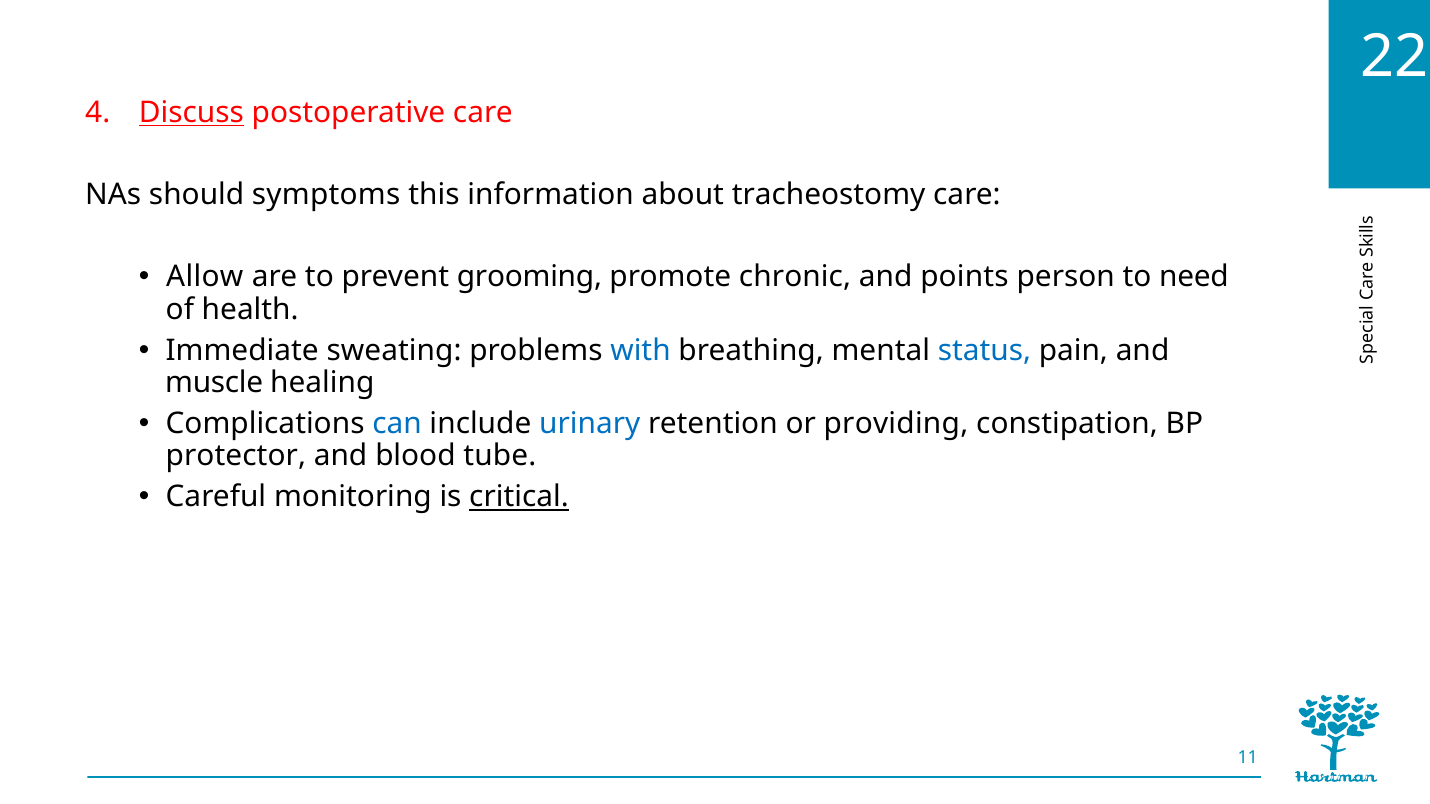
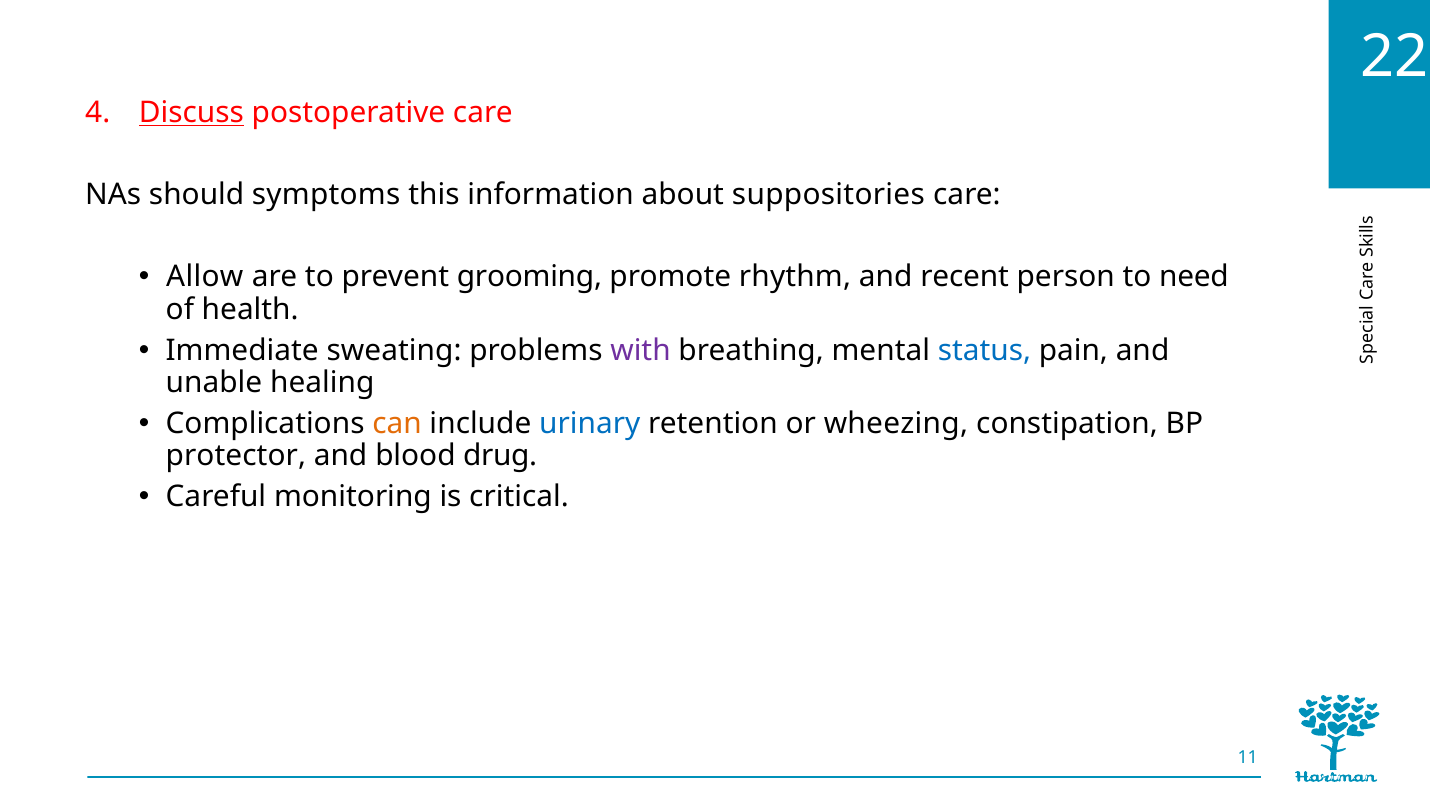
tracheostomy: tracheostomy -> suppositories
chronic: chronic -> rhythm
points: points -> recent
with colour: blue -> purple
muscle: muscle -> unable
can colour: blue -> orange
providing: providing -> wheezing
tube: tube -> drug
critical underline: present -> none
